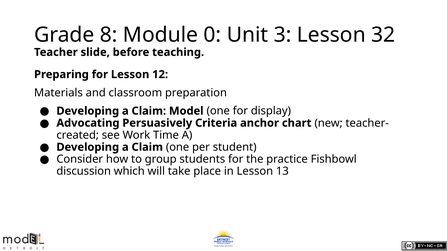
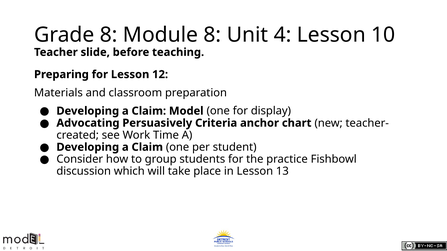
Module 0: 0 -> 8
3: 3 -> 4
32: 32 -> 10
